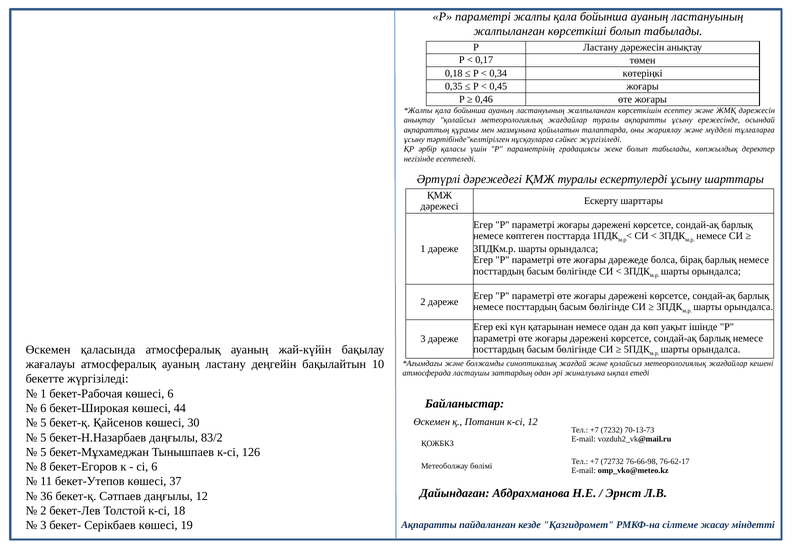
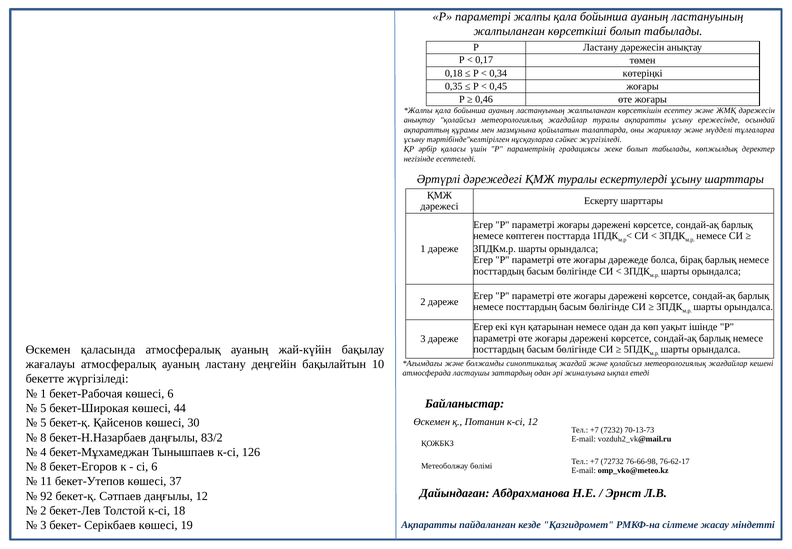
6 at (43, 408): 6 -> 5
5 at (43, 437): 5 -> 8
5 at (43, 452): 5 -> 4
36: 36 -> 92
